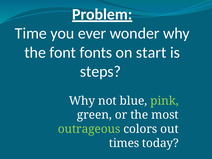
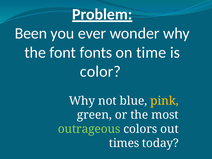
Time: Time -> Been
start: start -> time
steps: steps -> color
pink colour: light green -> yellow
